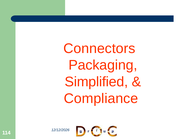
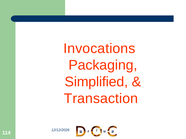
Connectors: Connectors -> Invocations
Compliance: Compliance -> Transaction
